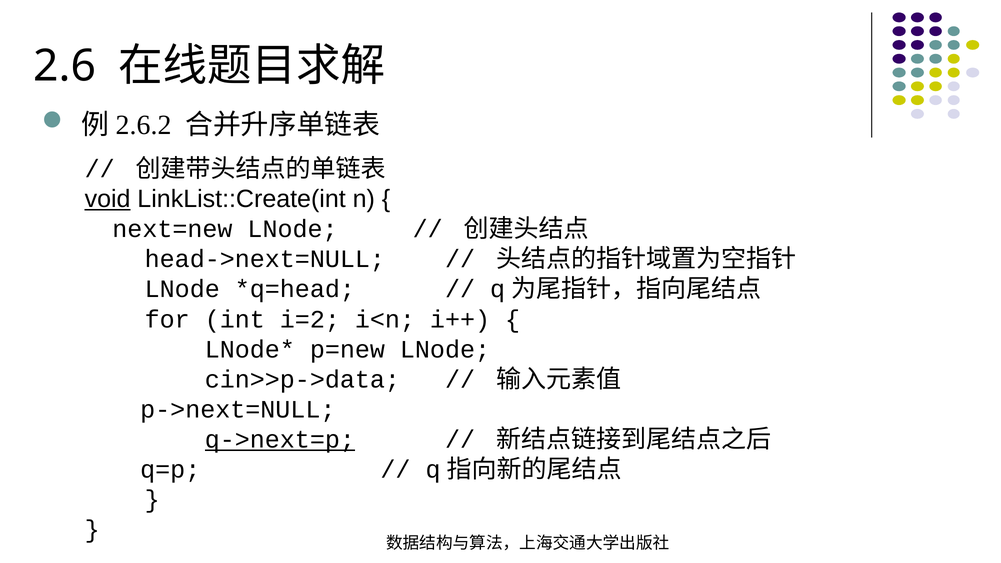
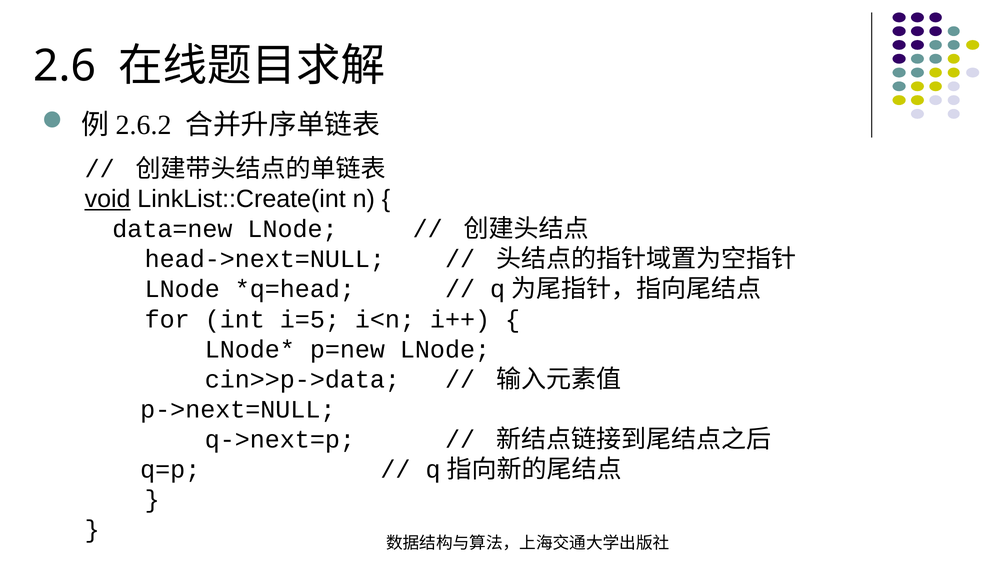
next=new: next=new -> data=new
i=2: i=2 -> i=5
q->next=p underline: present -> none
